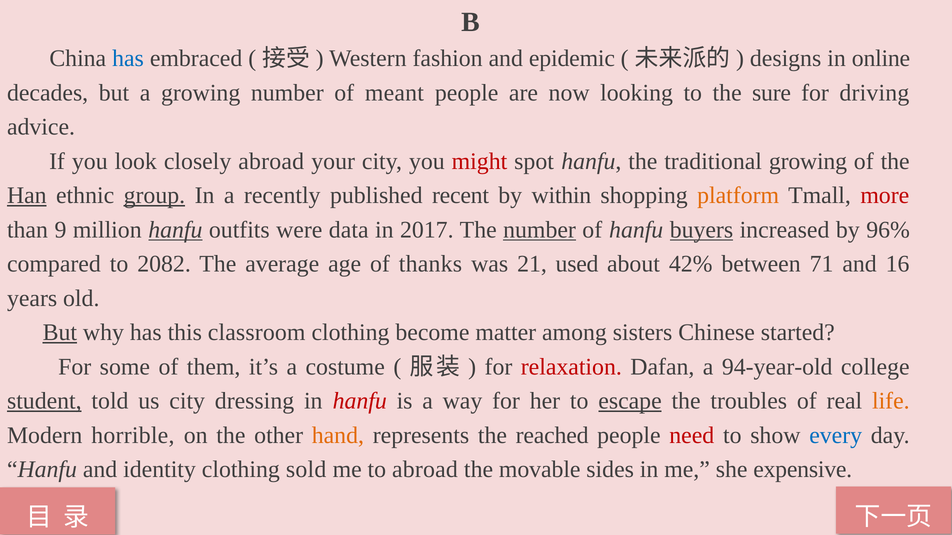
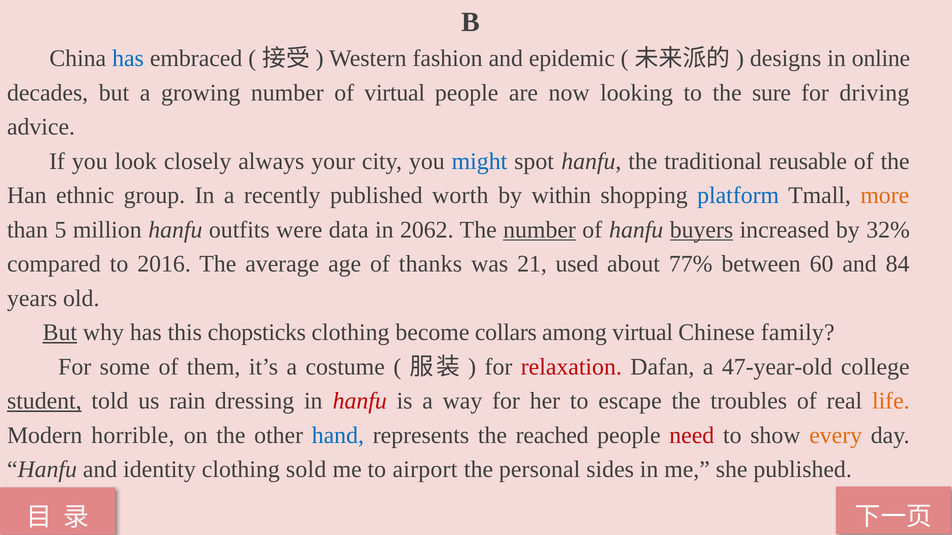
of meant: meant -> virtual
closely abroad: abroad -> always
might colour: red -> blue
traditional growing: growing -> reusable
Han underline: present -> none
group underline: present -> none
recent: recent -> worth
platform colour: orange -> blue
more colour: red -> orange
9: 9 -> 5
hanfu at (175, 230) underline: present -> none
2017: 2017 -> 2062
96%: 96% -> 32%
2082: 2082 -> 2016
42%: 42% -> 77%
71: 71 -> 60
16: 16 -> 84
classroom: classroom -> chopsticks
matter: matter -> collars
among sisters: sisters -> virtual
started: started -> family
94-year-old: 94-year-old -> 47-year-old
us city: city -> rain
escape underline: present -> none
hand colour: orange -> blue
every colour: blue -> orange
to abroad: abroad -> airport
movable: movable -> personal
she expensive: expensive -> published
